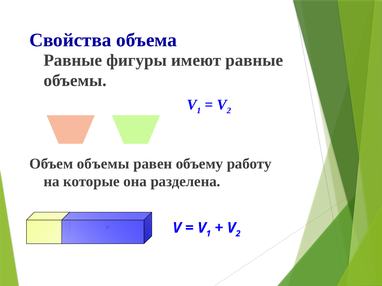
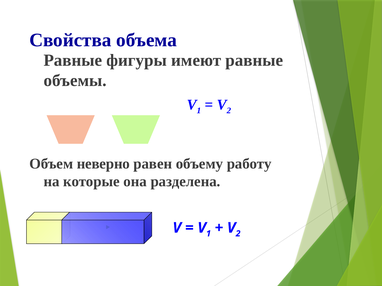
Объем объемы: объемы -> неверно
